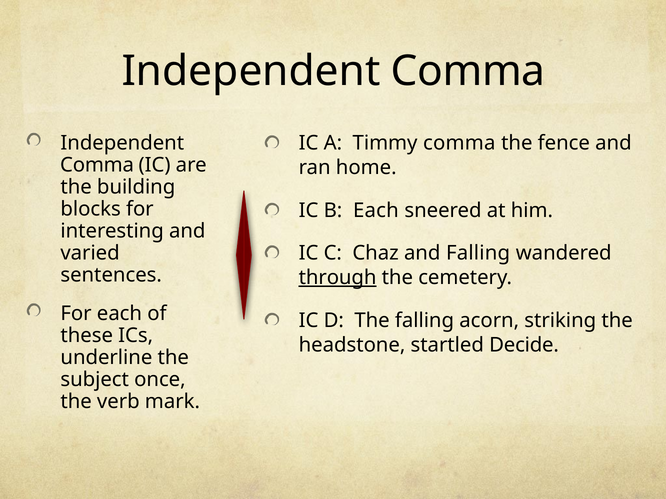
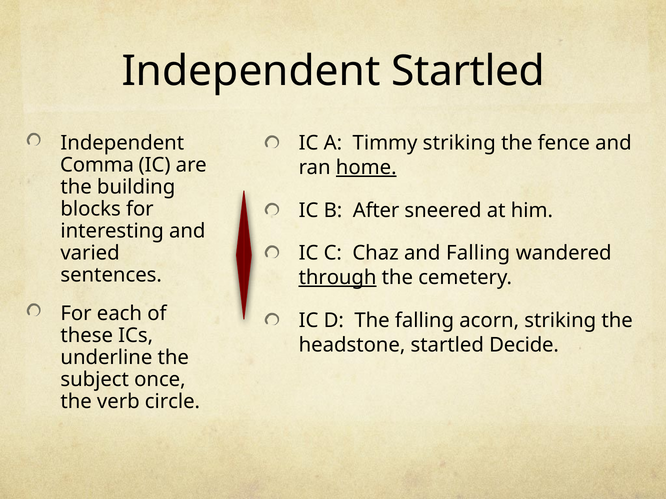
Comma at (468, 71): Comma -> Startled
Timmy comma: comma -> striking
home underline: none -> present
B Each: Each -> After
mark: mark -> circle
